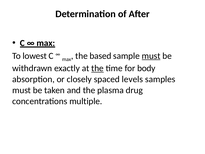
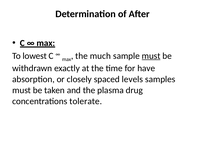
based: based -> much
the at (97, 68) underline: present -> none
body: body -> have
multiple: multiple -> tolerate
